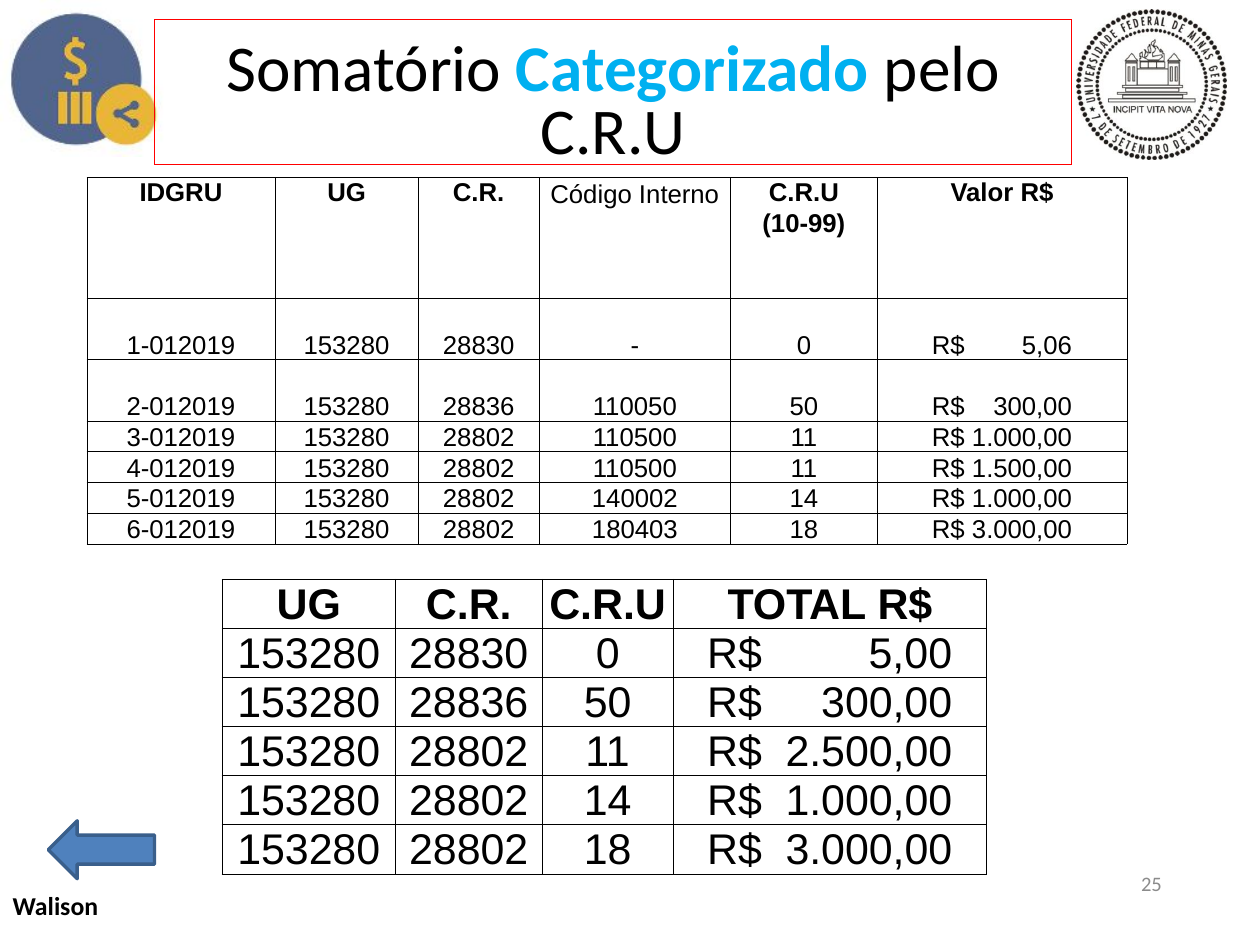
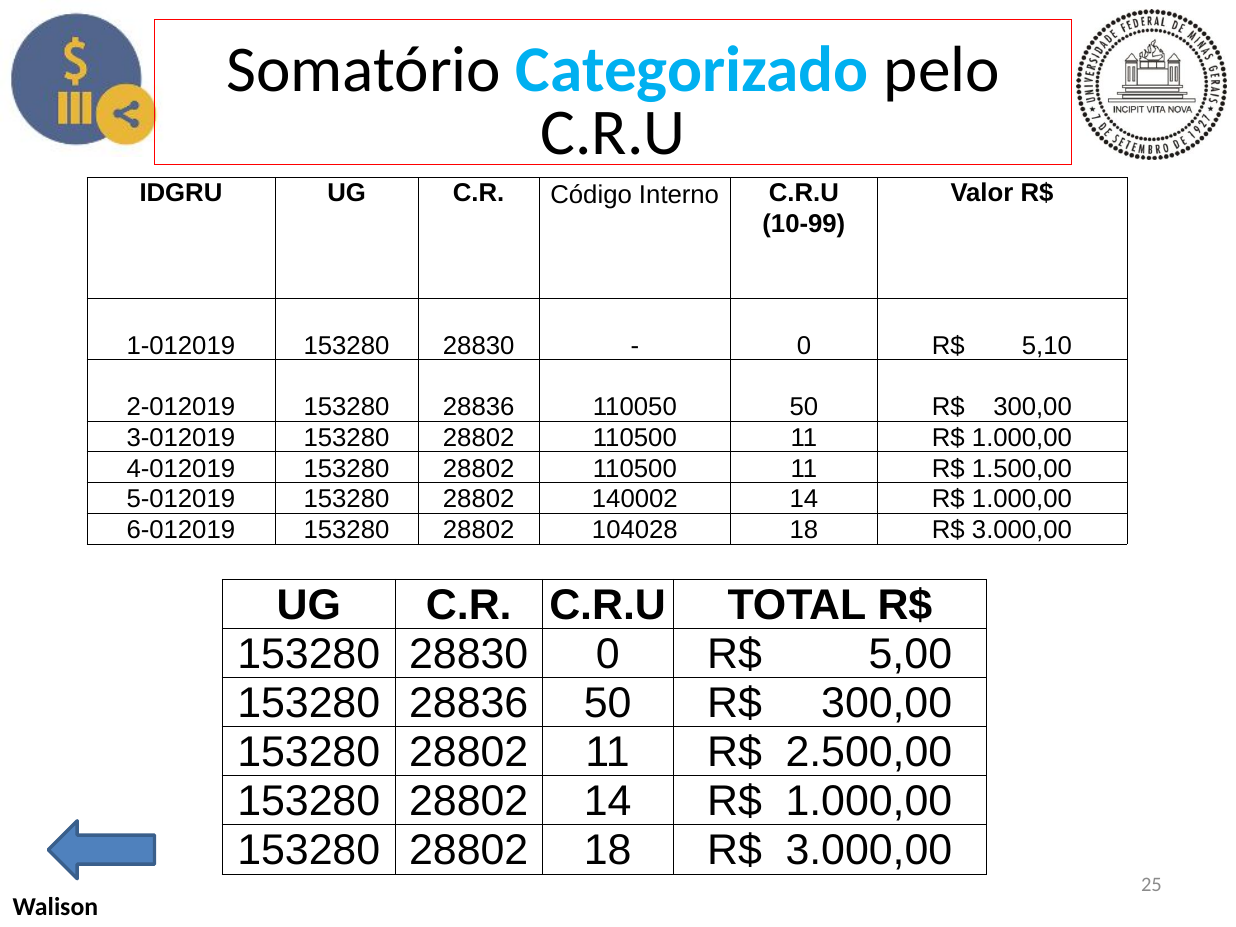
5,06: 5,06 -> 5,10
180403: 180403 -> 104028
